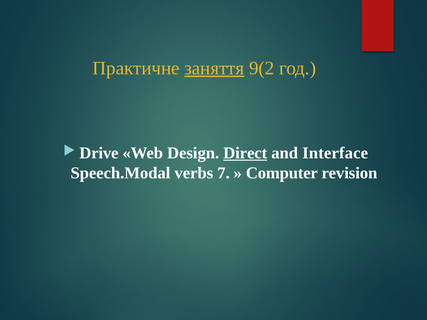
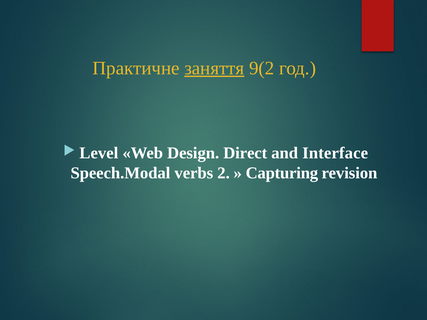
Drive: Drive -> Level
Direct underline: present -> none
7: 7 -> 2
Computer: Computer -> Capturing
